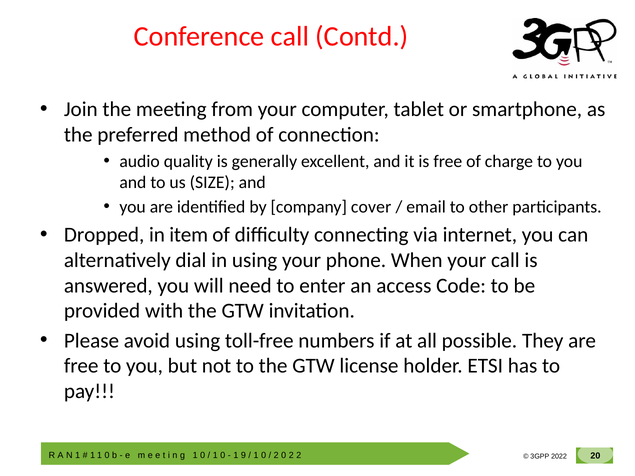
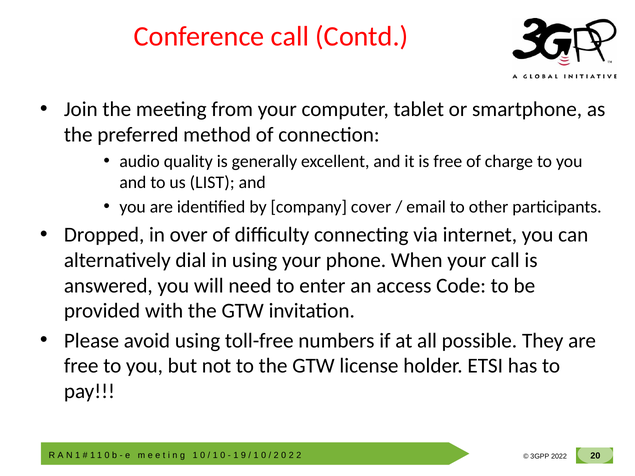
SIZE: SIZE -> LIST
item: item -> over
